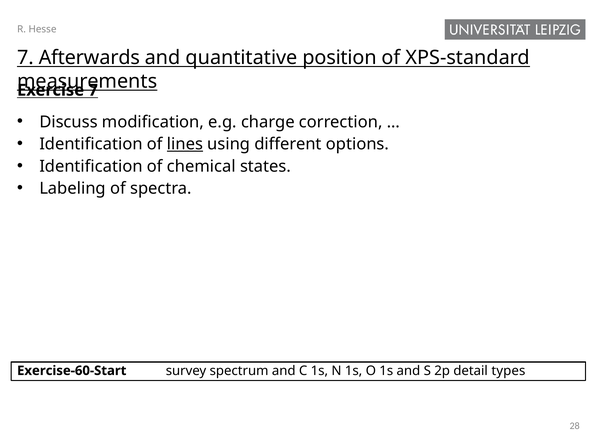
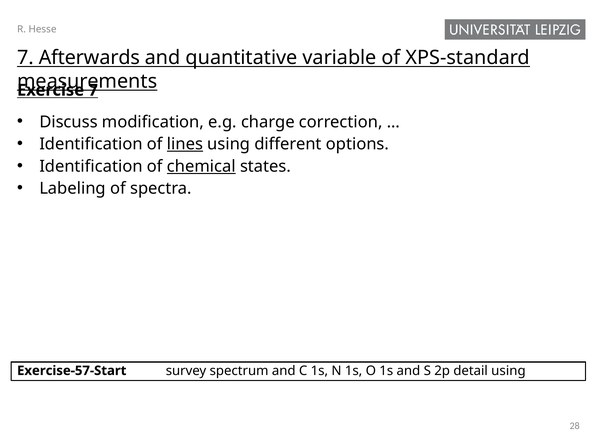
position: position -> variable
chemical underline: none -> present
Exercise-60-Start: Exercise-60-Start -> Exercise-57-Start
detail types: types -> using
